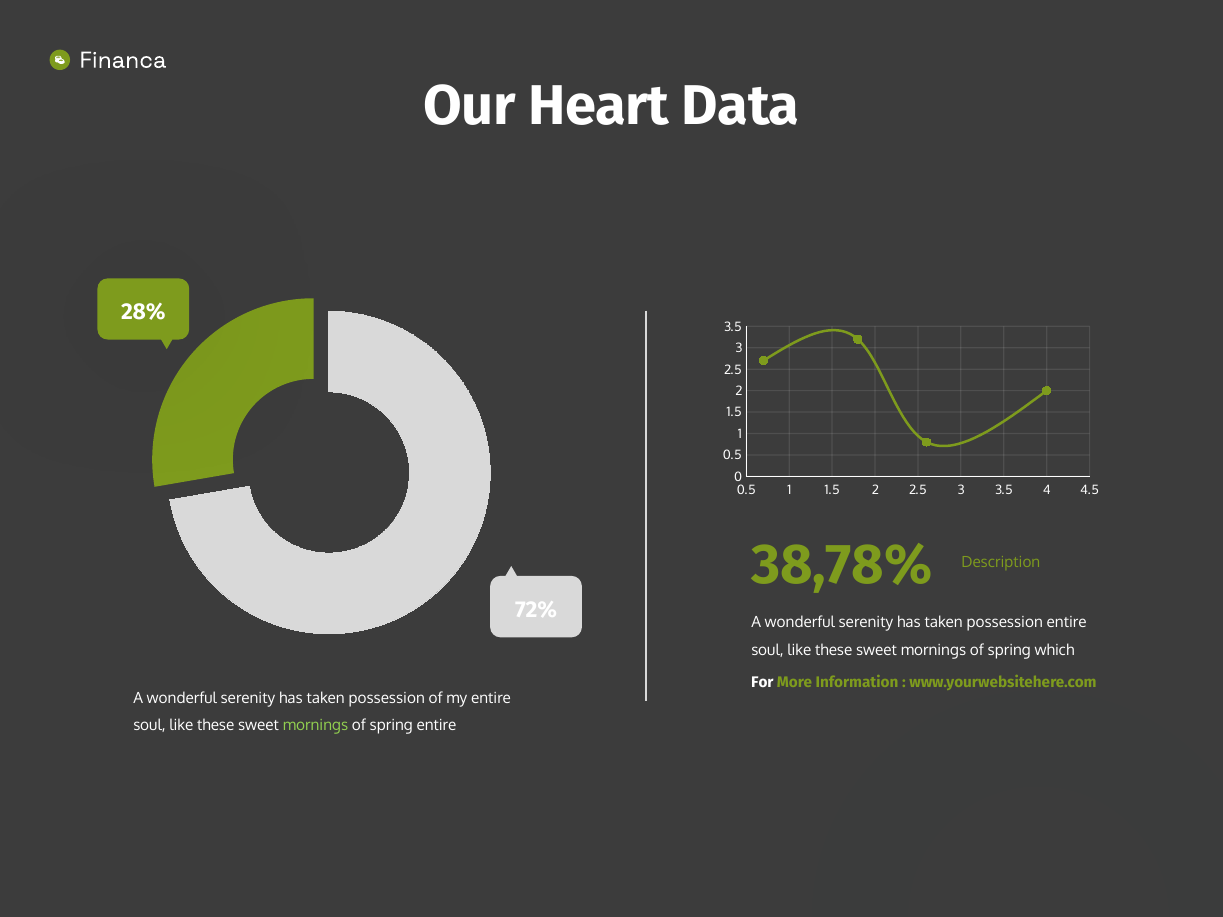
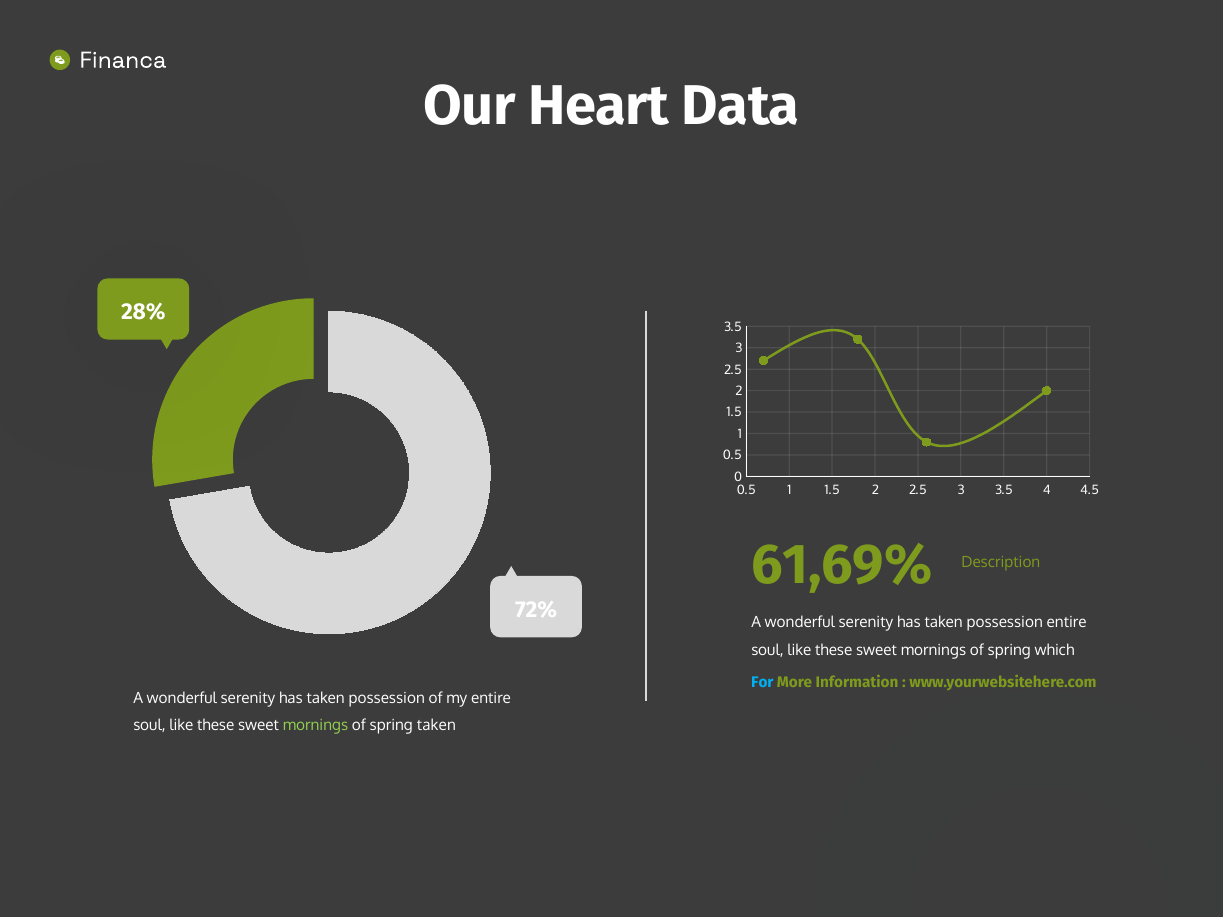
38,78%: 38,78% -> 61,69%
For colour: white -> light blue
spring entire: entire -> taken
